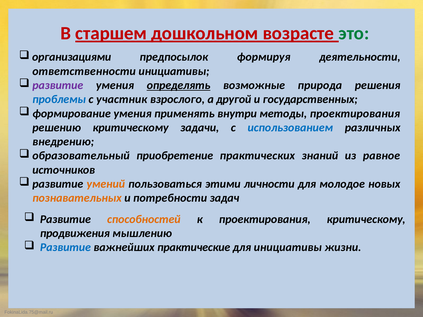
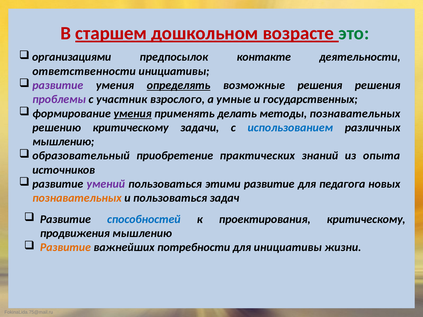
формируя: формируя -> контакте
возможные природа: природа -> решения
проблемы colour: blue -> purple
другой: другой -> умные
умения at (133, 114) underline: none -> present
внутри: внутри -> делать
методы проектирования: проектирования -> познавательных
внедрению at (63, 142): внедрению -> мышлению
равное: равное -> опыта
умений colour: orange -> purple
этими личности: личности -> развитие
молодое: молодое -> педагога
и потребности: потребности -> пользоваться
способностей colour: orange -> blue
Развитие at (65, 248) colour: blue -> orange
практические: практические -> потребности
